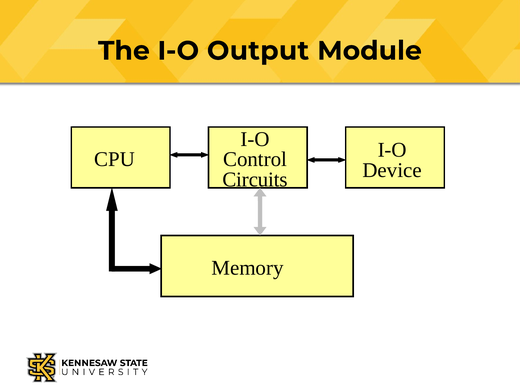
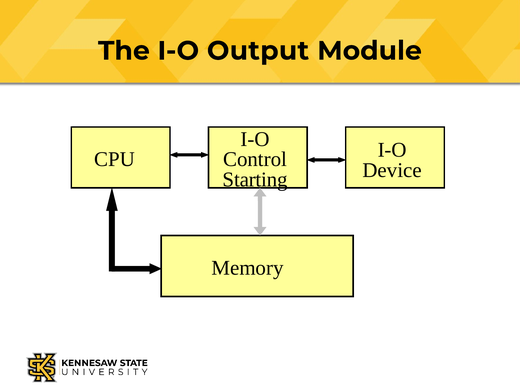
Circuits: Circuits -> Starting
